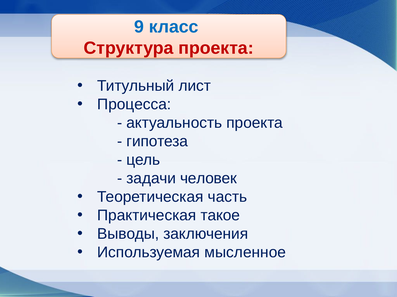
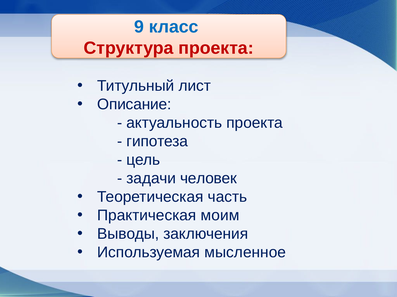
Процесса: Процесса -> Описание
такое: такое -> моим
